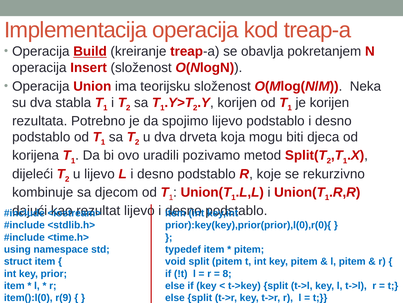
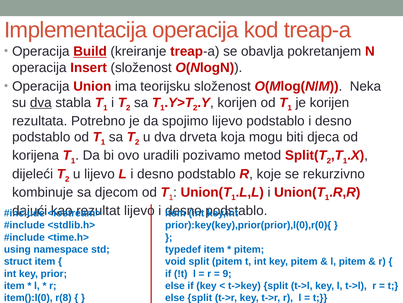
dva at (41, 102) underline: none -> present
8: 8 -> 9
r(9: r(9 -> r(8
